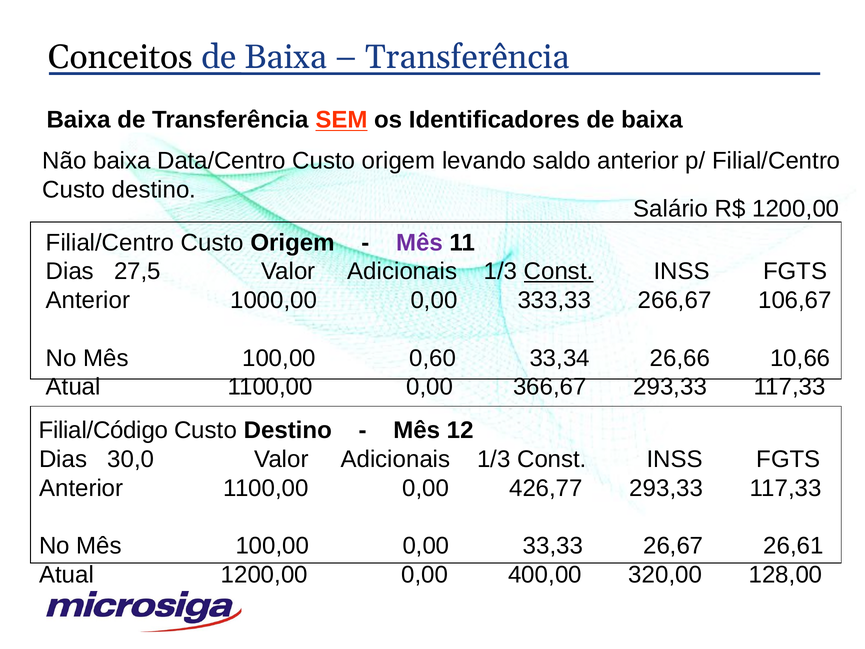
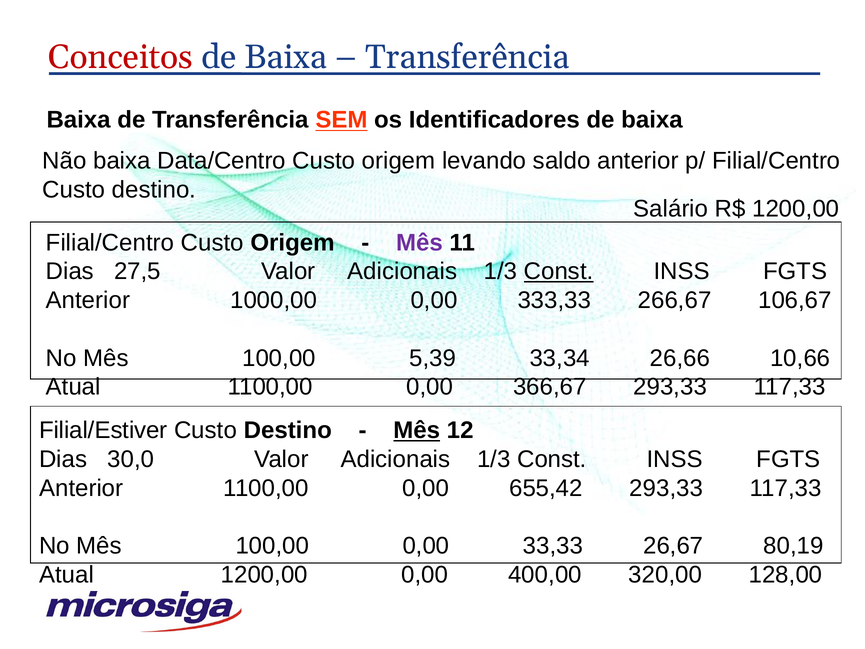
Conceitos colour: black -> red
0,60: 0,60 -> 5,39
Filial/Código: Filial/Código -> Filial/Estiver
Mês at (417, 430) underline: none -> present
426,77: 426,77 -> 655,42
26,61: 26,61 -> 80,19
